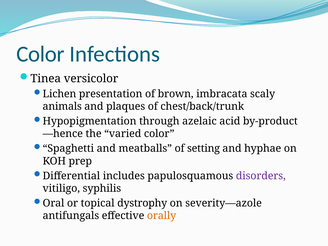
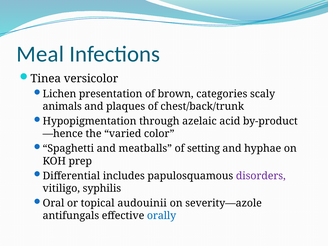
Color at (40, 54): Color -> Meal
imbracata: imbracata -> categories
dystrophy: dystrophy -> audouinii
orally colour: orange -> blue
